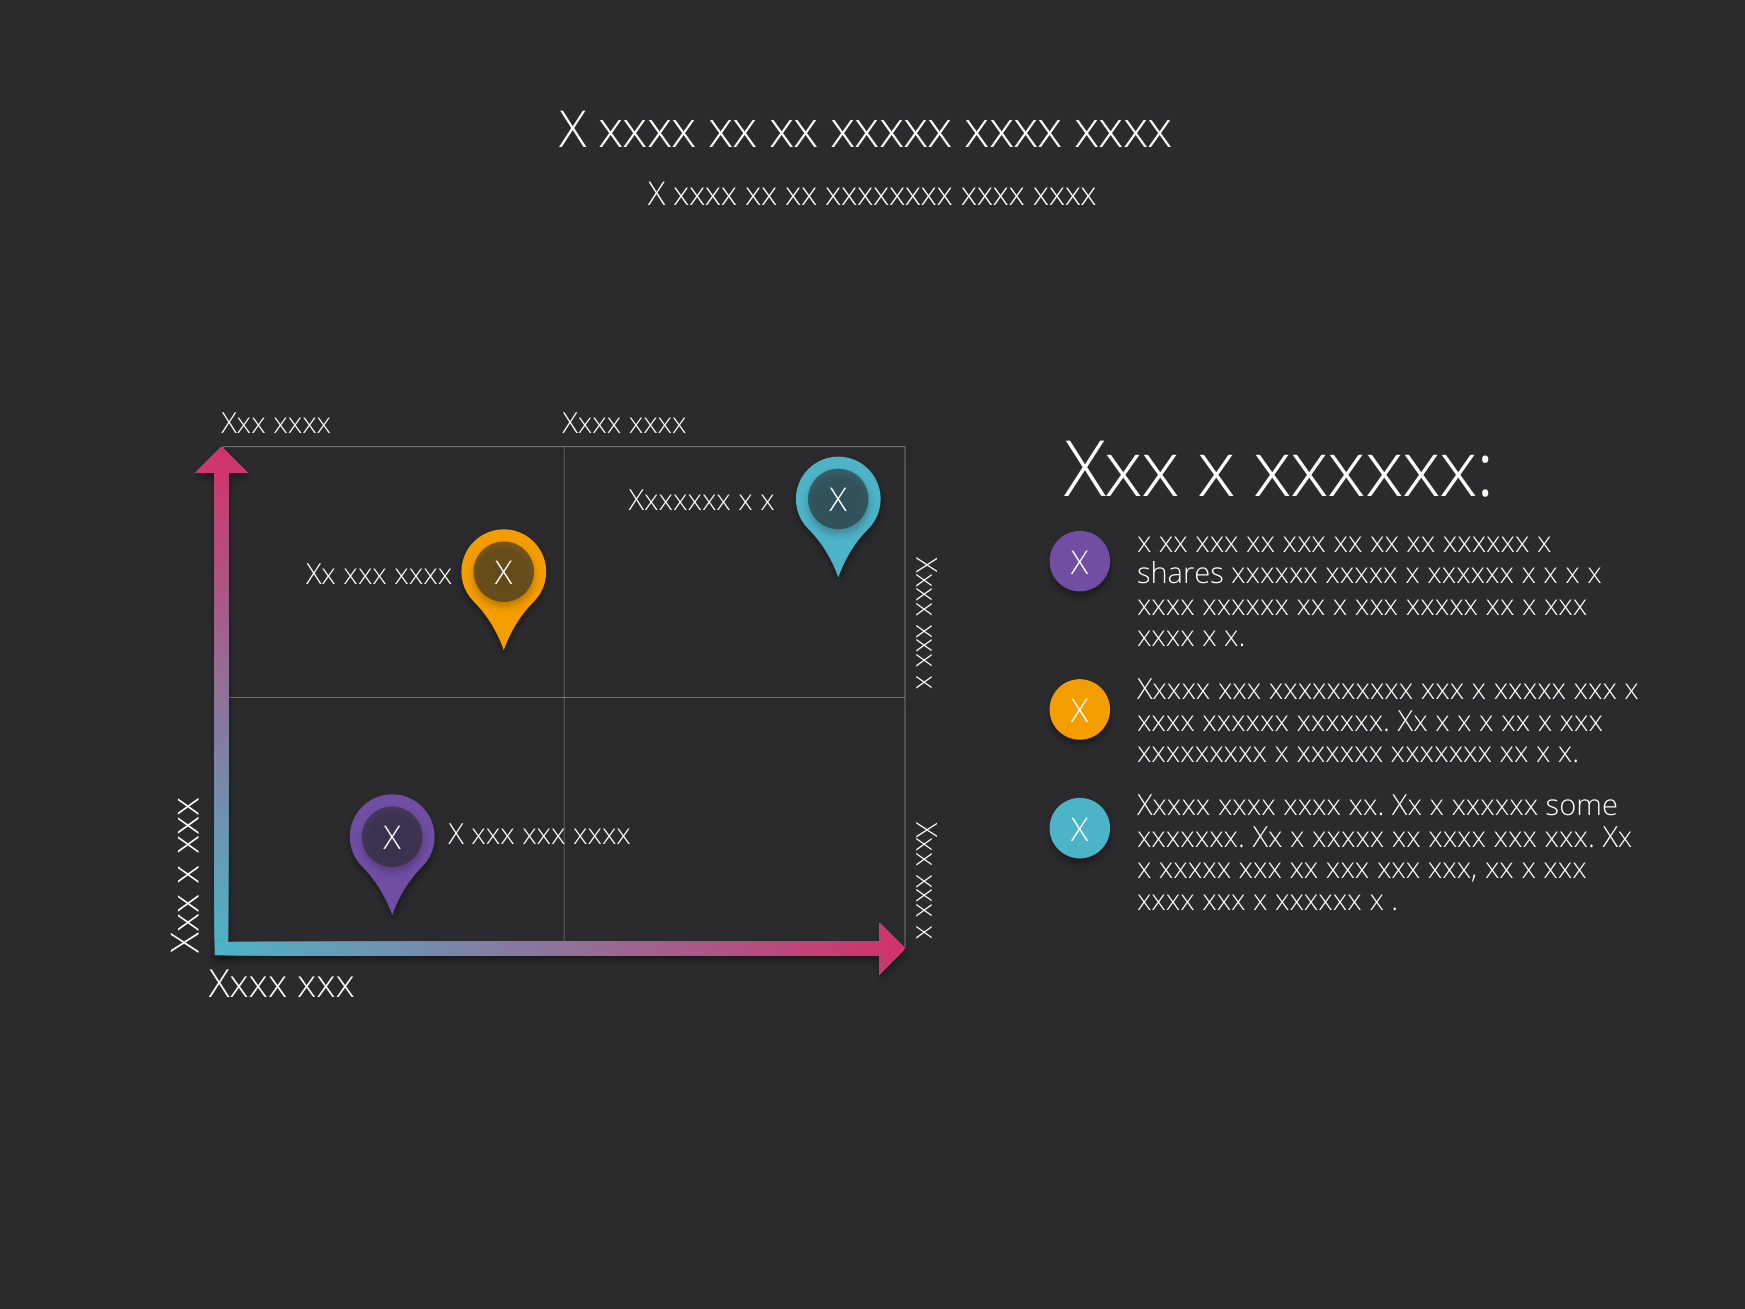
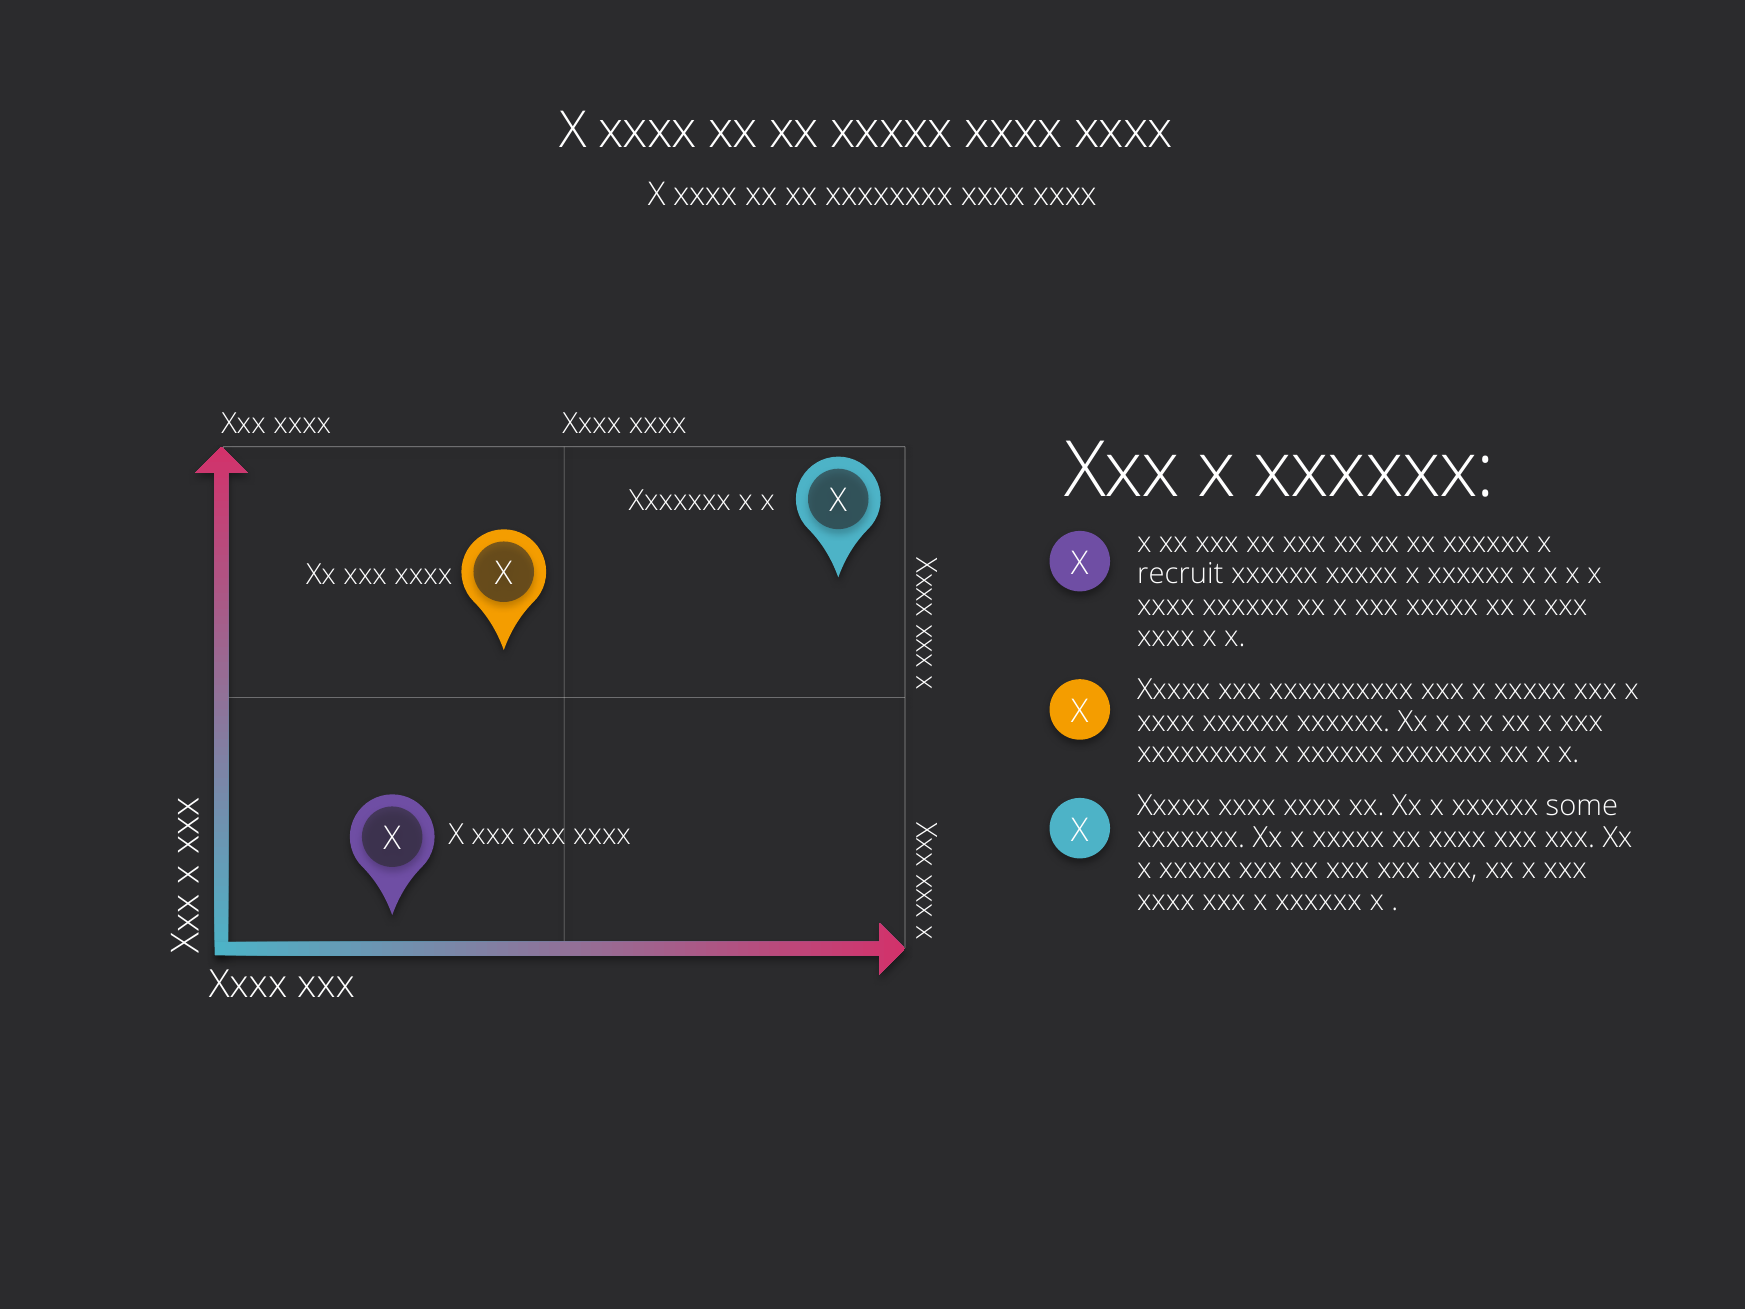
shares: shares -> recruit
